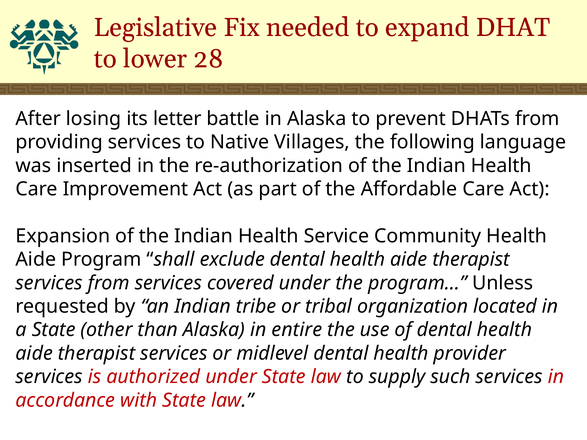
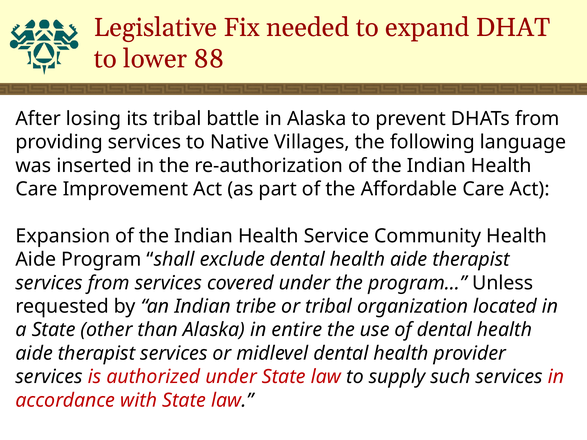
28: 28 -> 88
its letter: letter -> tribal
